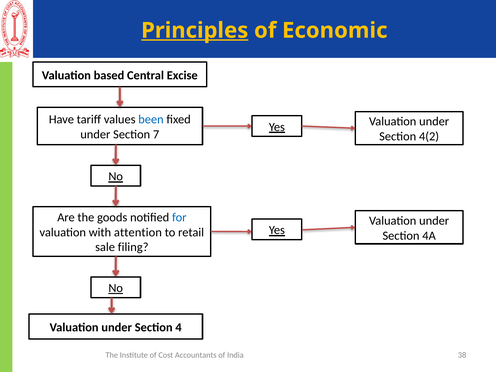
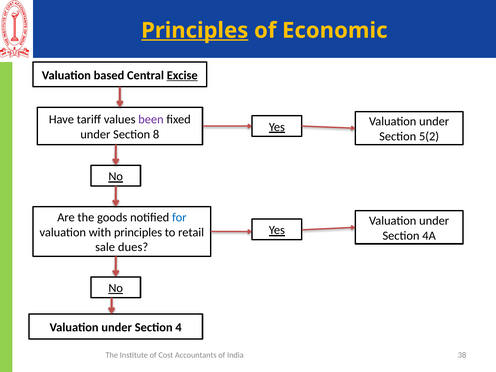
Excise underline: none -> present
been colour: blue -> purple
7: 7 -> 8
4(2: 4(2 -> 5(2
with attention: attention -> principles
filing: filing -> dues
